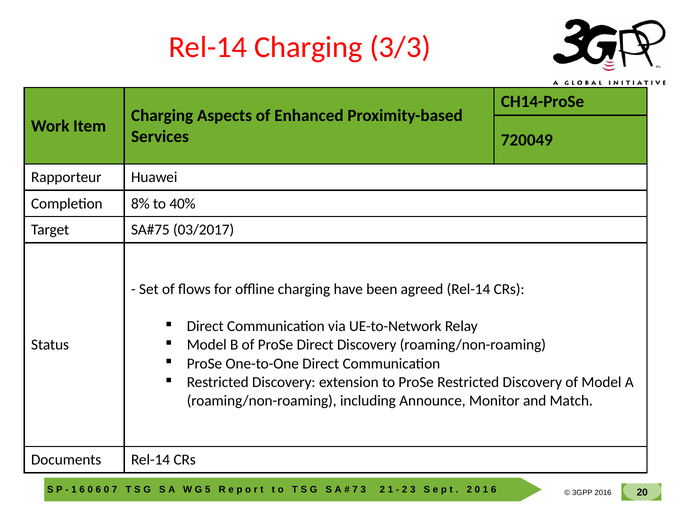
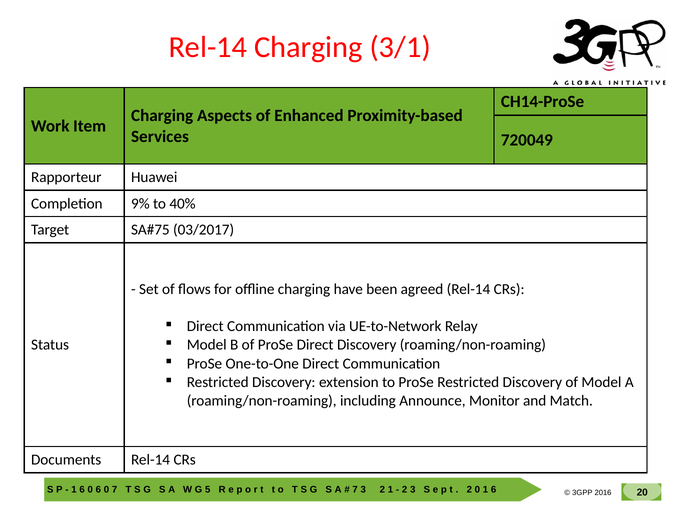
3/3: 3/3 -> 3/1
8%: 8% -> 9%
